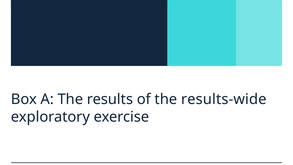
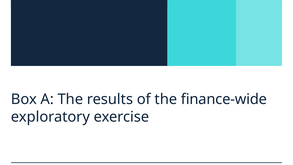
results-wide: results-wide -> finance-wide
